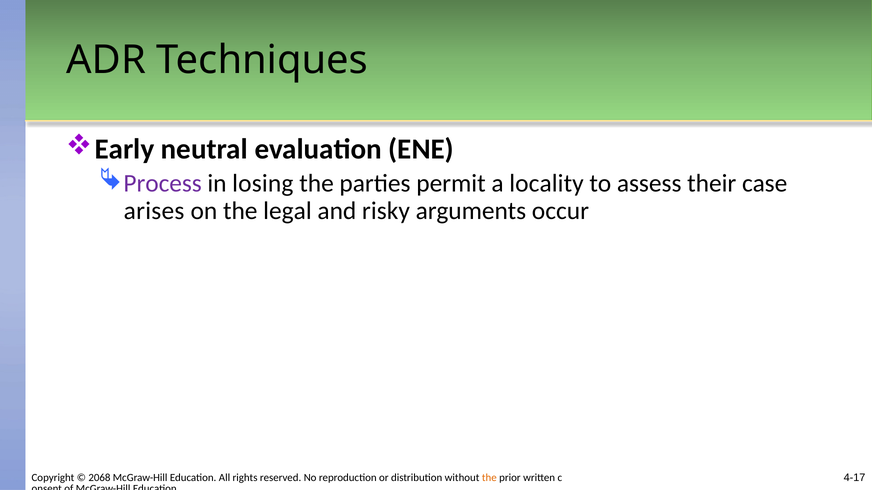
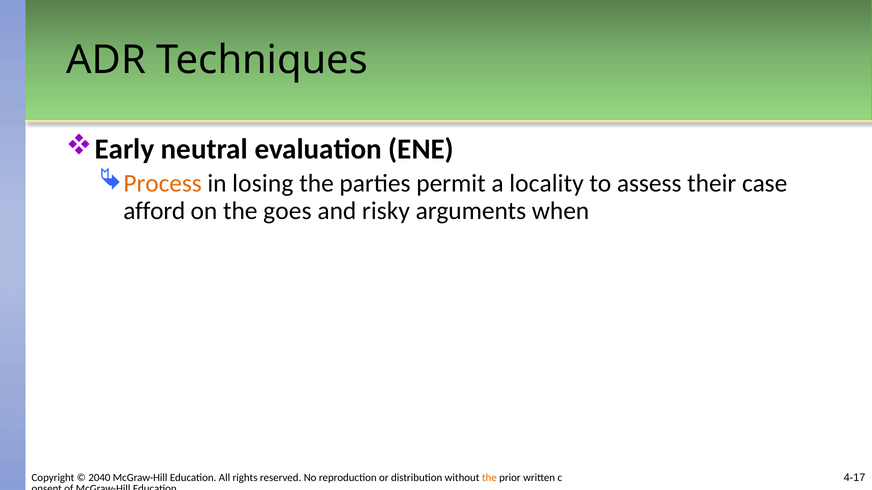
Process colour: purple -> orange
arises: arises -> afford
legal: legal -> goes
occur: occur -> when
2068: 2068 -> 2040
